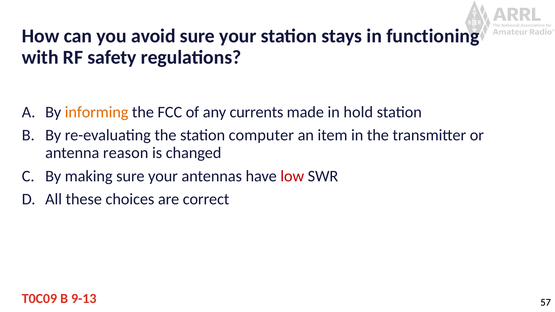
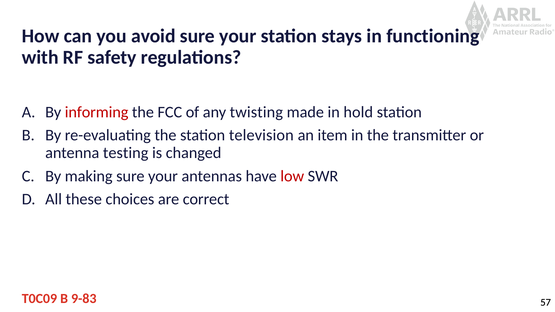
informing colour: orange -> red
currents: currents -> twisting
computer: computer -> television
reason: reason -> testing
9-13: 9-13 -> 9-83
